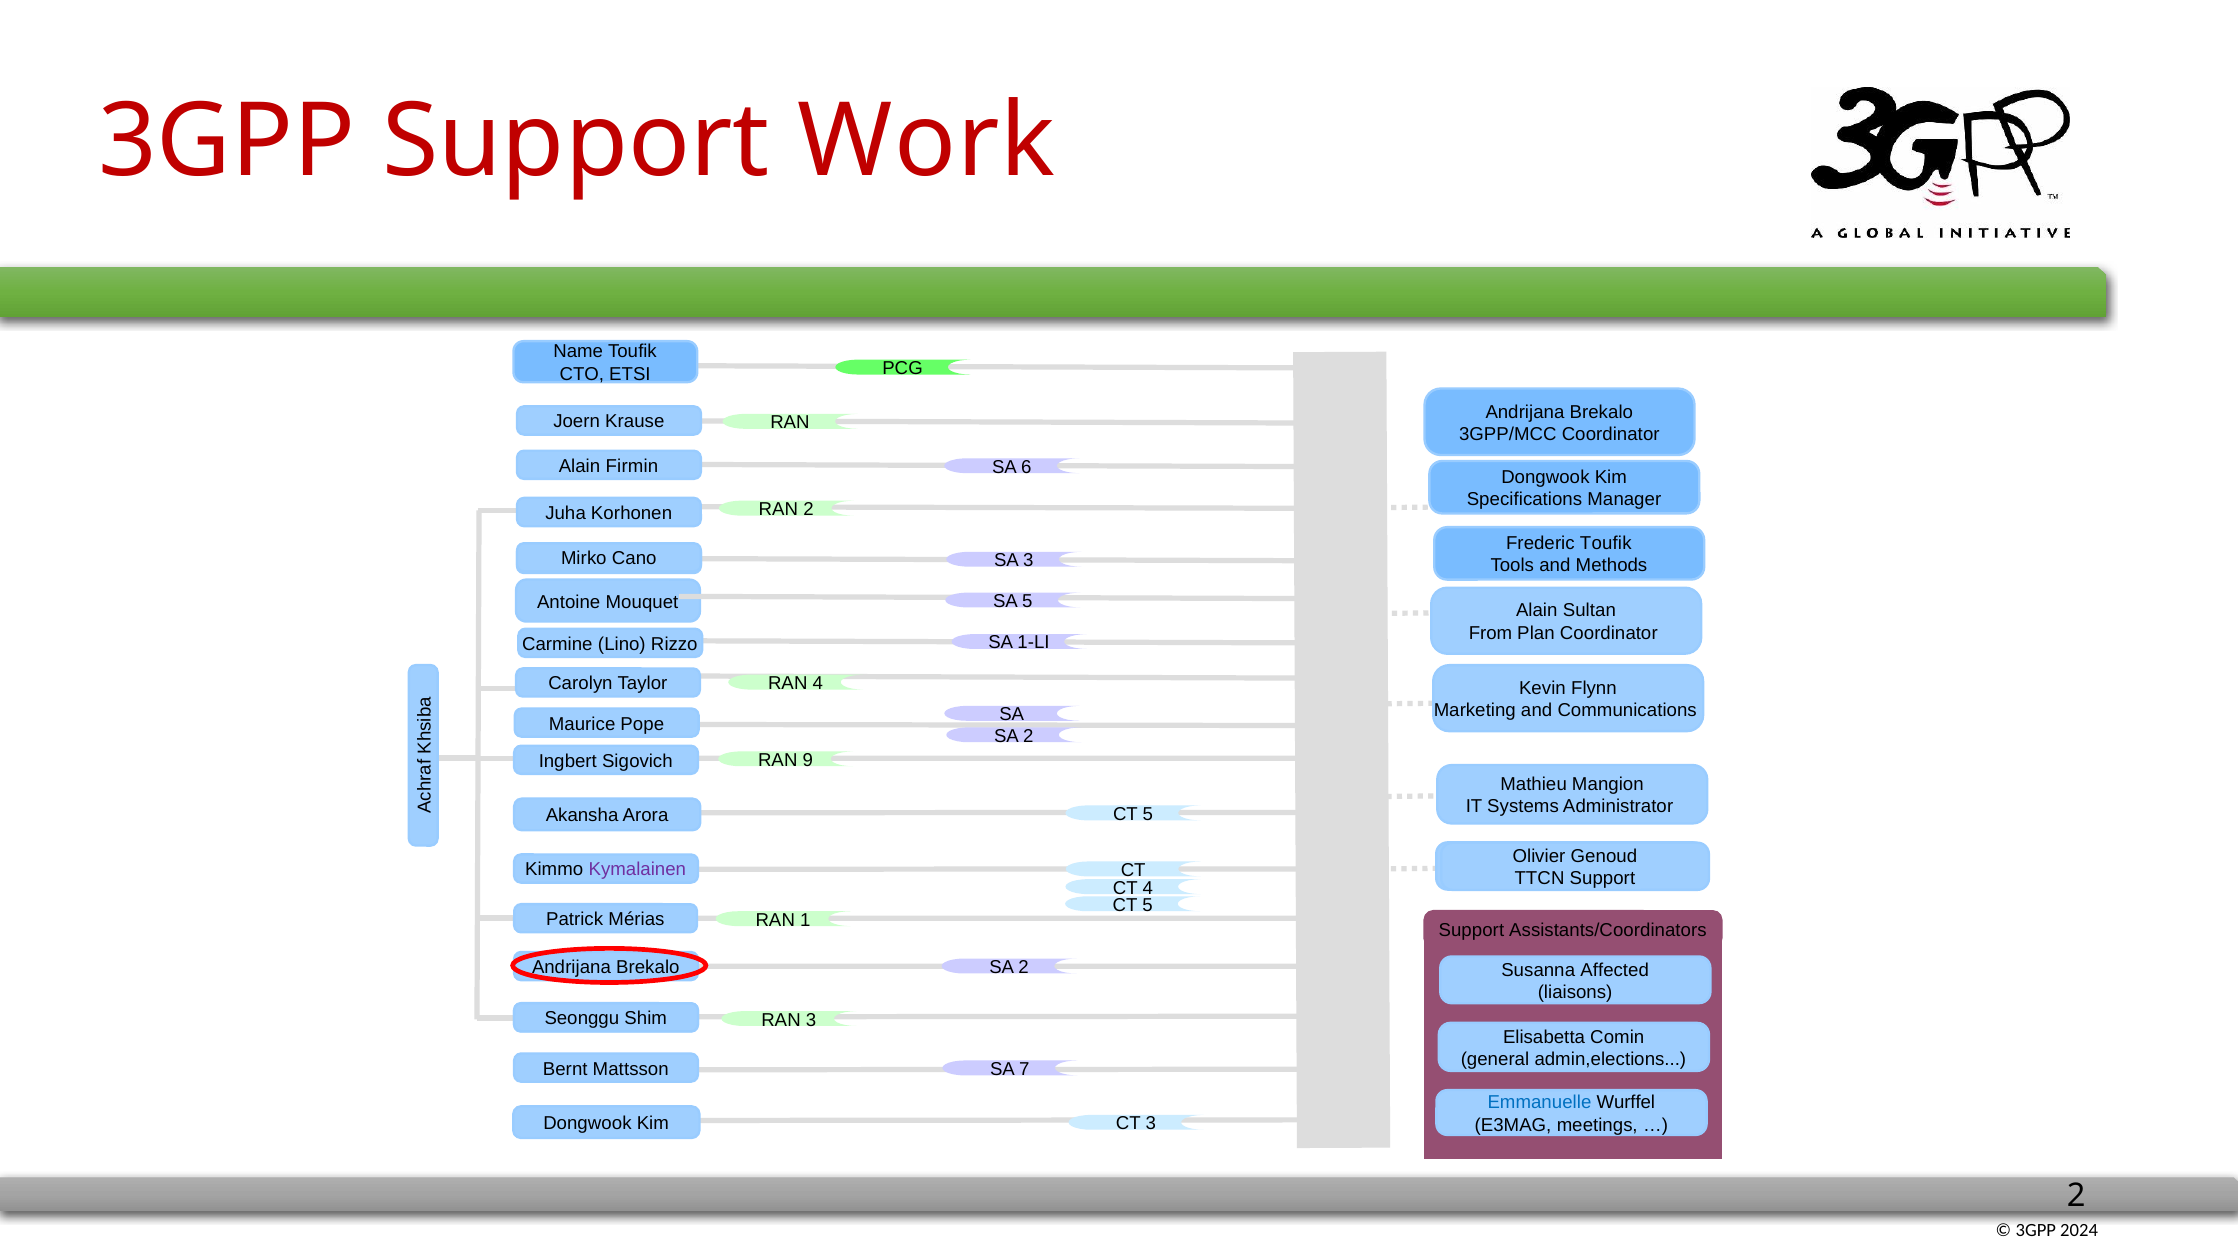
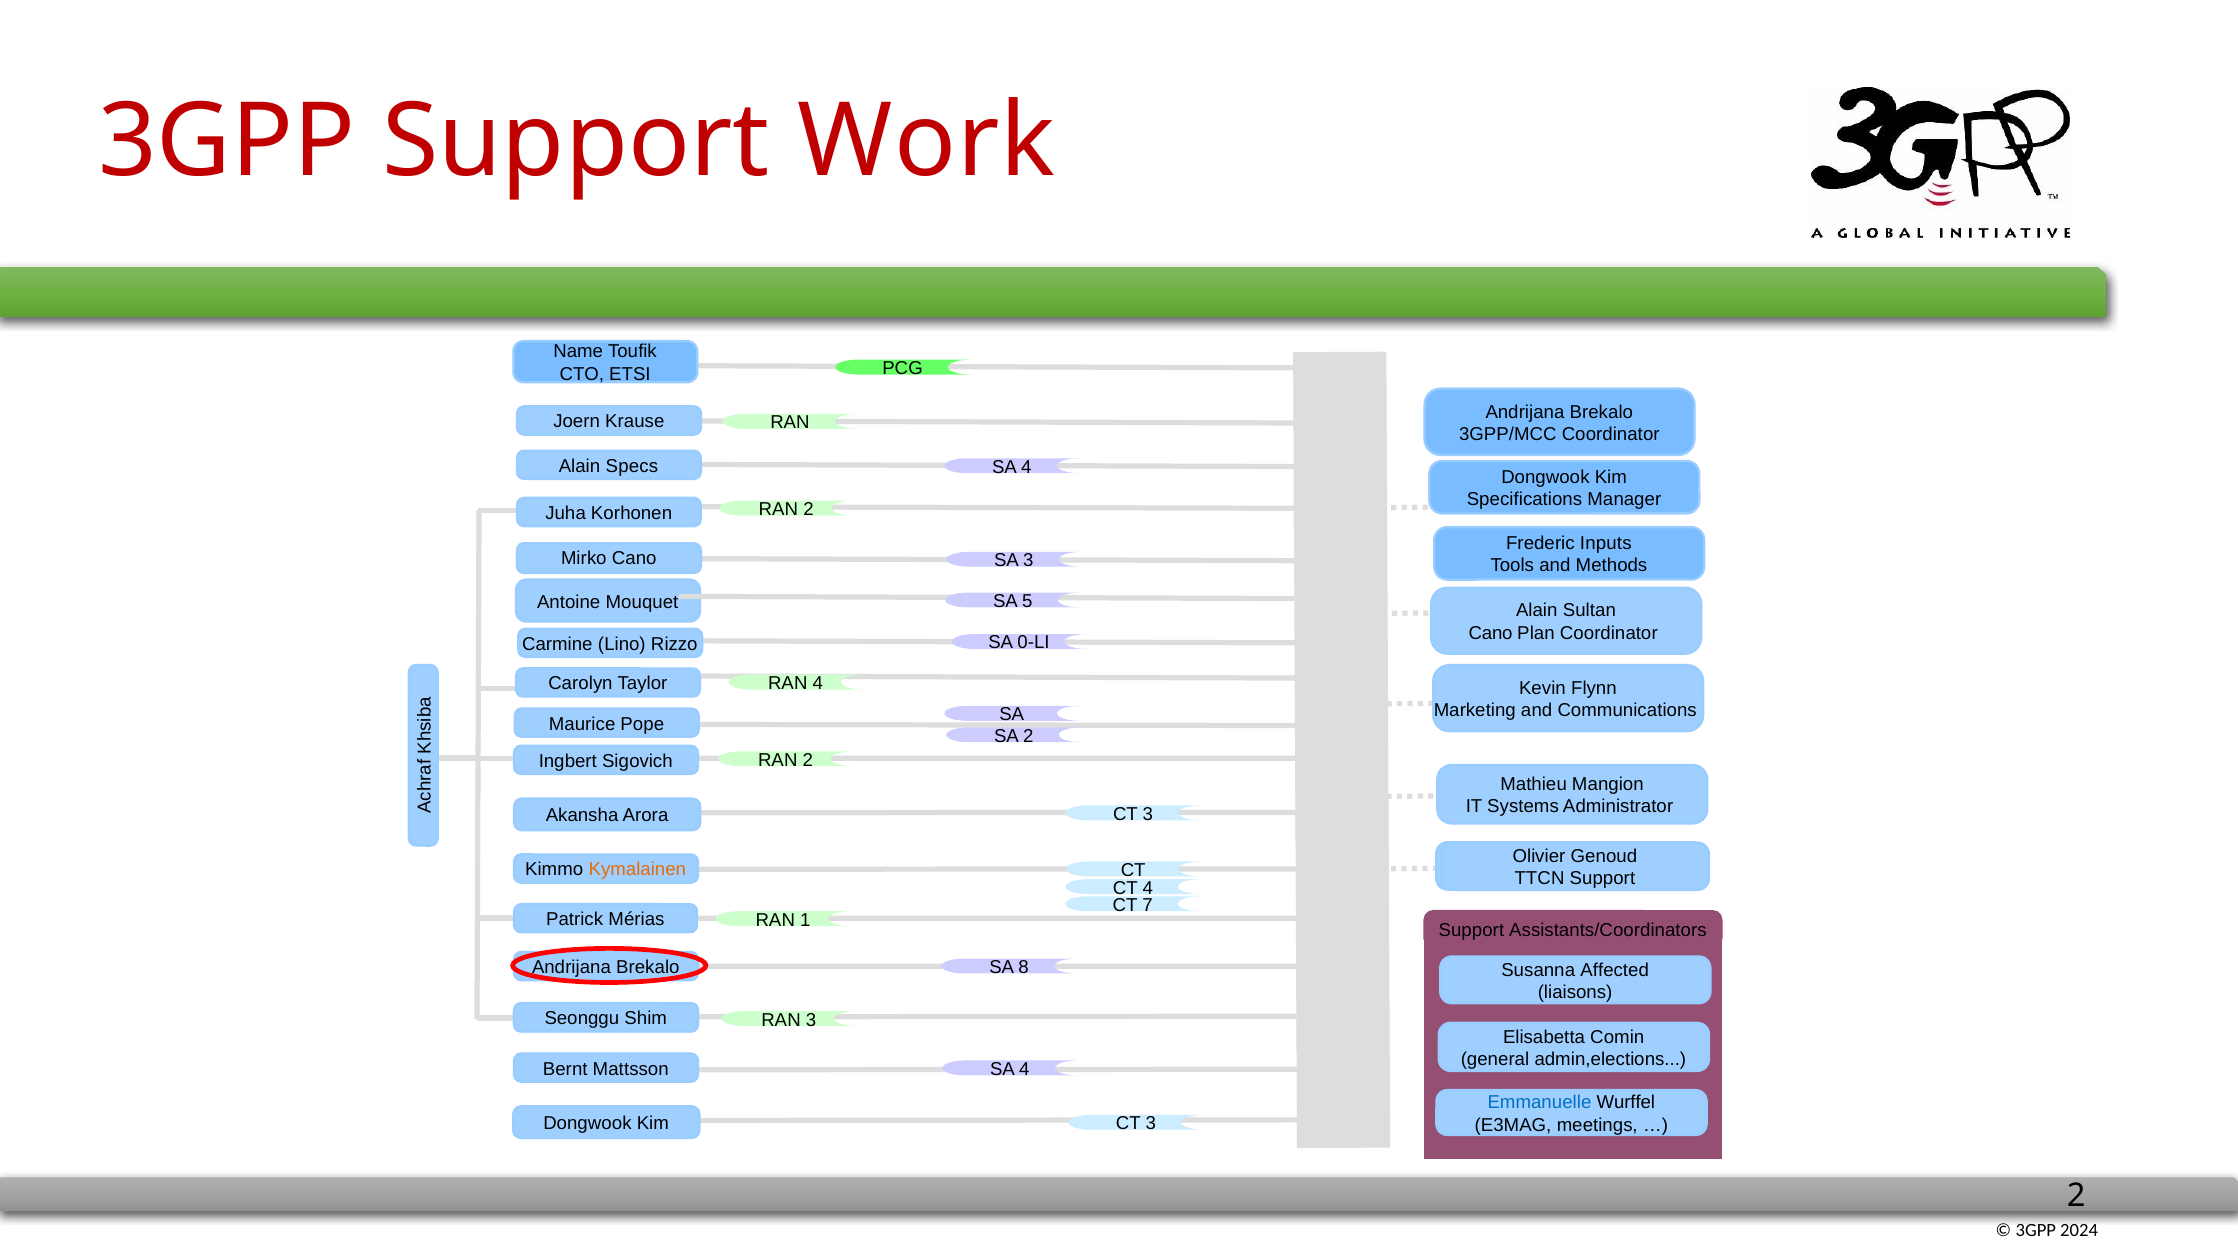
Firmin: Firmin -> Specs
6 at (1026, 467): 6 -> 4
Frederic Toufik: Toufik -> Inputs
From at (1491, 633): From -> Cano
1-LI: 1-LI -> 0-LI
Sigovich RAN 9: 9 -> 2
5 at (1148, 814): 5 -> 3
Kymalainen colour: purple -> orange
5 at (1147, 905): 5 -> 7
2 at (1024, 967): 2 -> 8
7 at (1024, 1069): 7 -> 4
